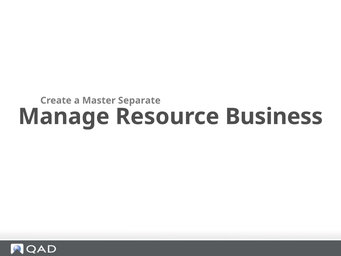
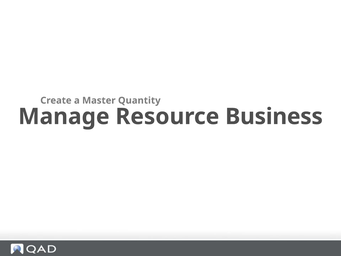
Separate: Separate -> Quantity
